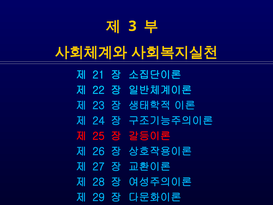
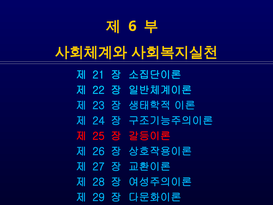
3: 3 -> 6
